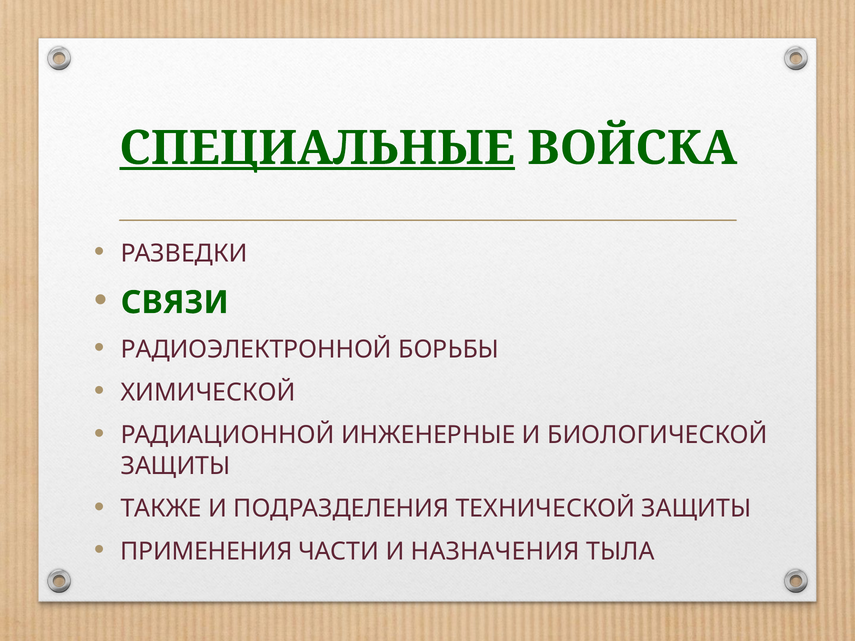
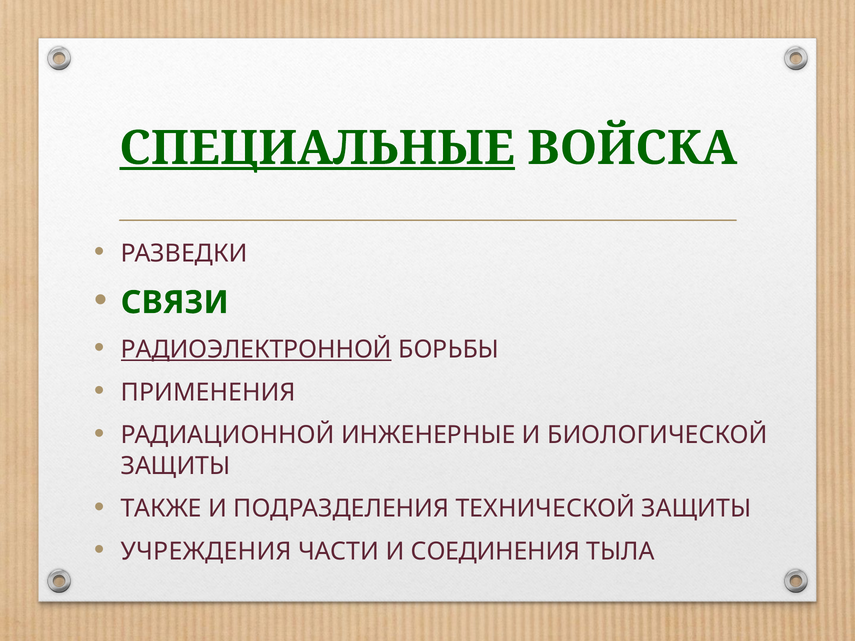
РАДИОЭЛЕКТРОННОЙ underline: none -> present
ХИМИЧЕСКОЙ: ХИМИЧЕСКОЙ -> ПРИМЕНЕНИЯ
ПРИМЕНЕНИЯ: ПРИМЕНЕНИЯ -> УЧРЕЖДЕНИЯ
НАЗНАЧЕНИЯ: НАЗНАЧЕНИЯ -> СОЕДИНЕНИЯ
